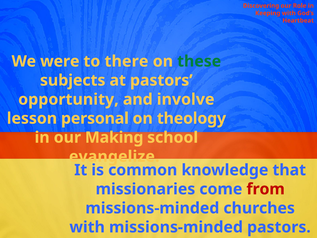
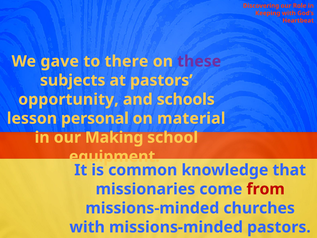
were: were -> gave
these colour: green -> purple
involve: involve -> schools
theology: theology -> material
evangelize: evangelize -> equipment
